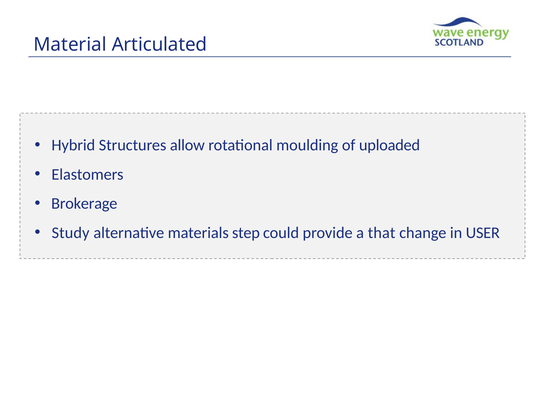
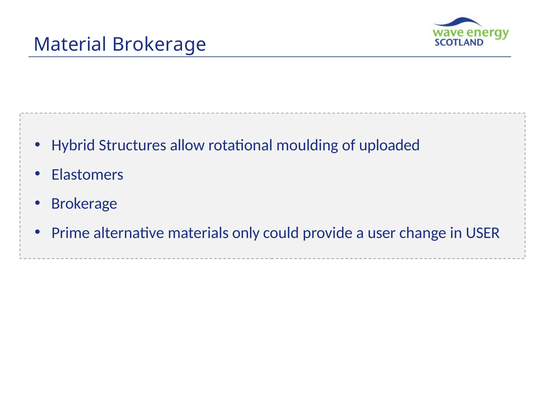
Material Articulated: Articulated -> Brokerage
Study: Study -> Prime
step: step -> only
a that: that -> user
